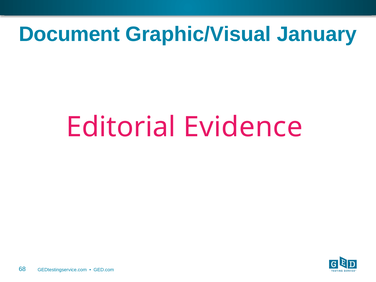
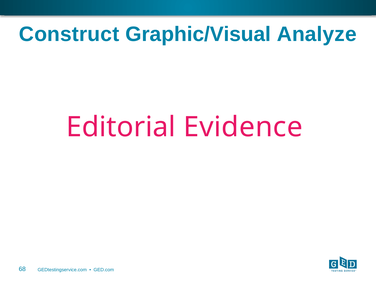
Document: Document -> Construct
January: January -> Analyze
